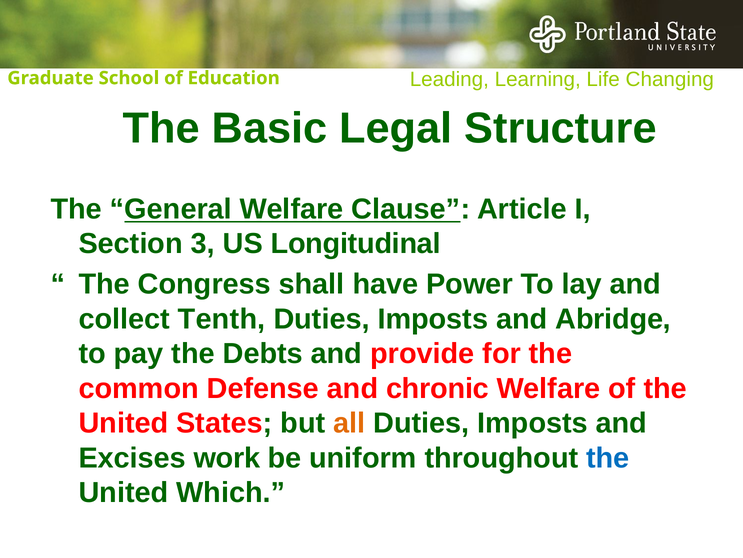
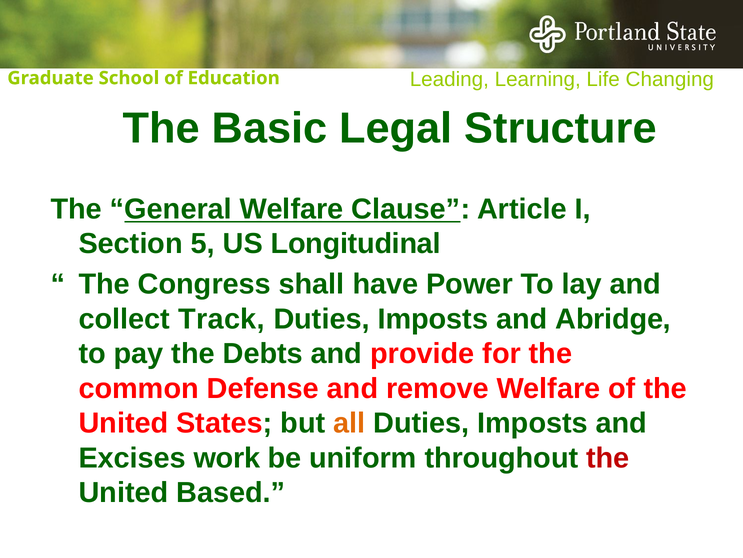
3: 3 -> 5
Tenth: Tenth -> Track
chronic: chronic -> remove
the at (608, 457) colour: blue -> red
Which: Which -> Based
